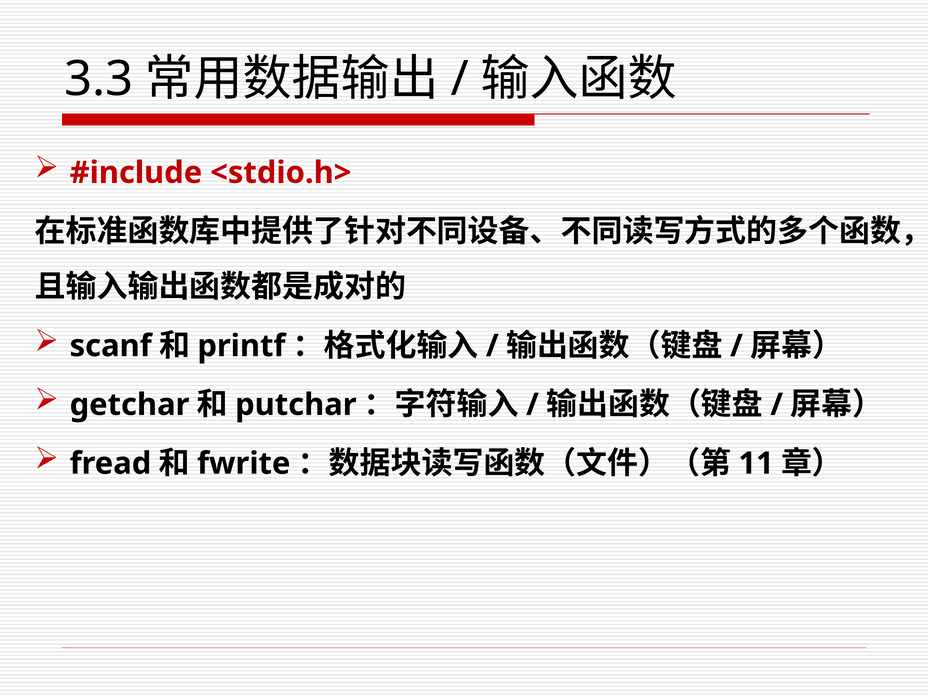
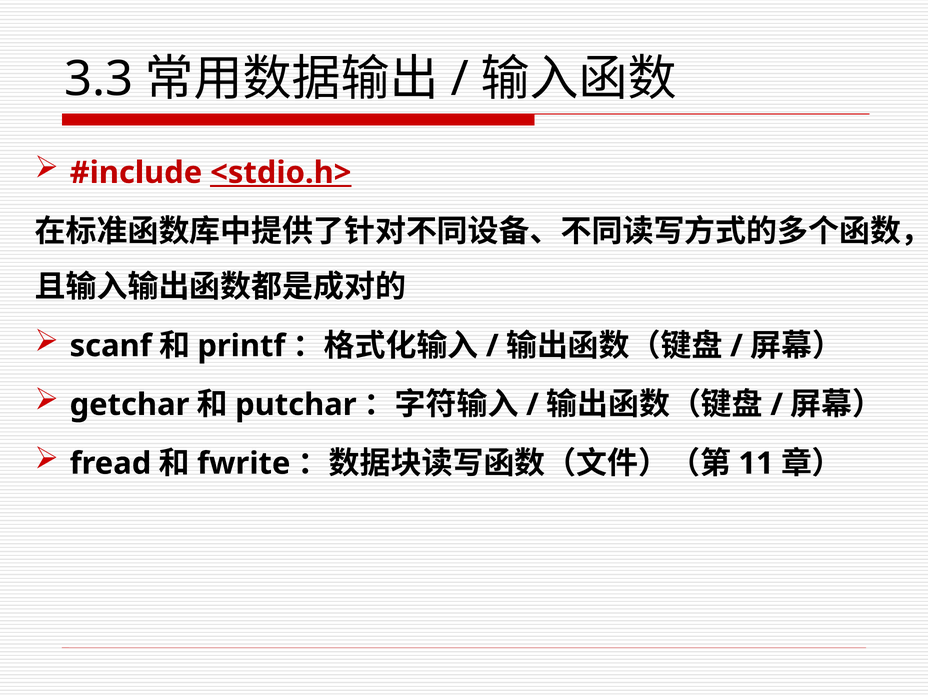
<stdio.h> underline: none -> present
